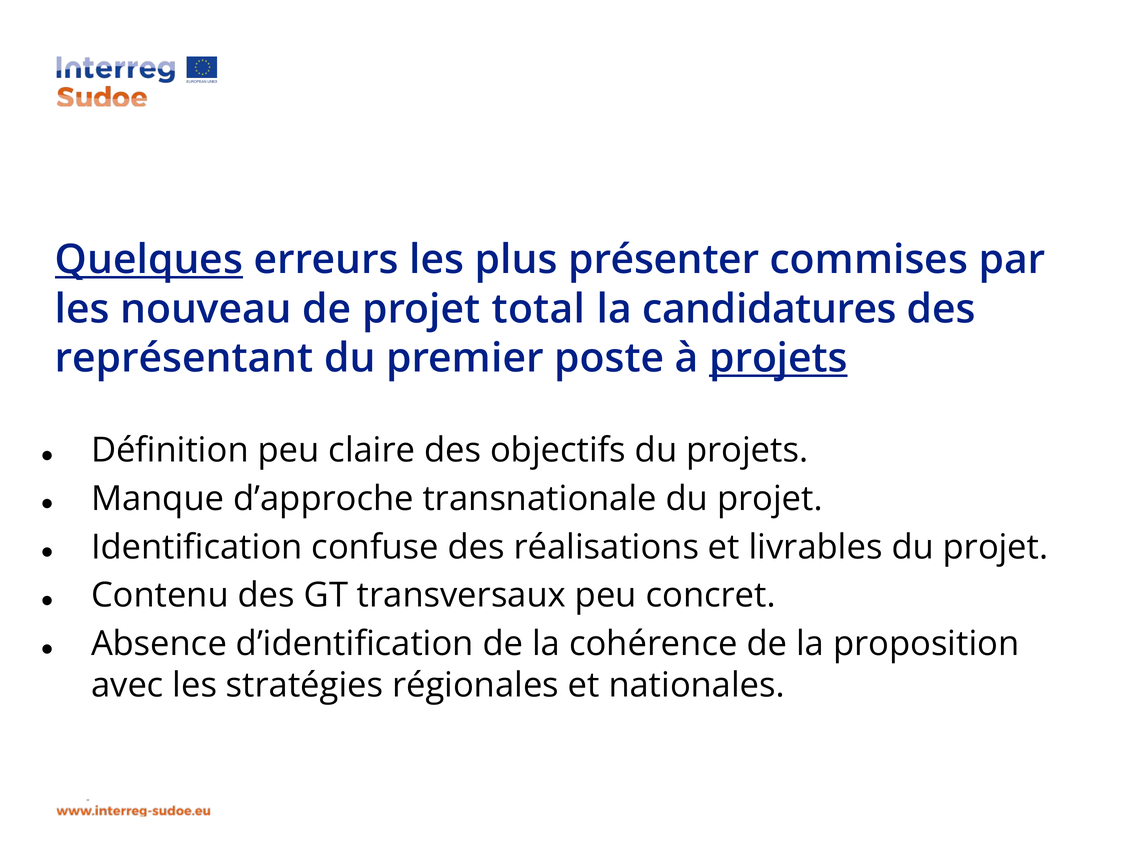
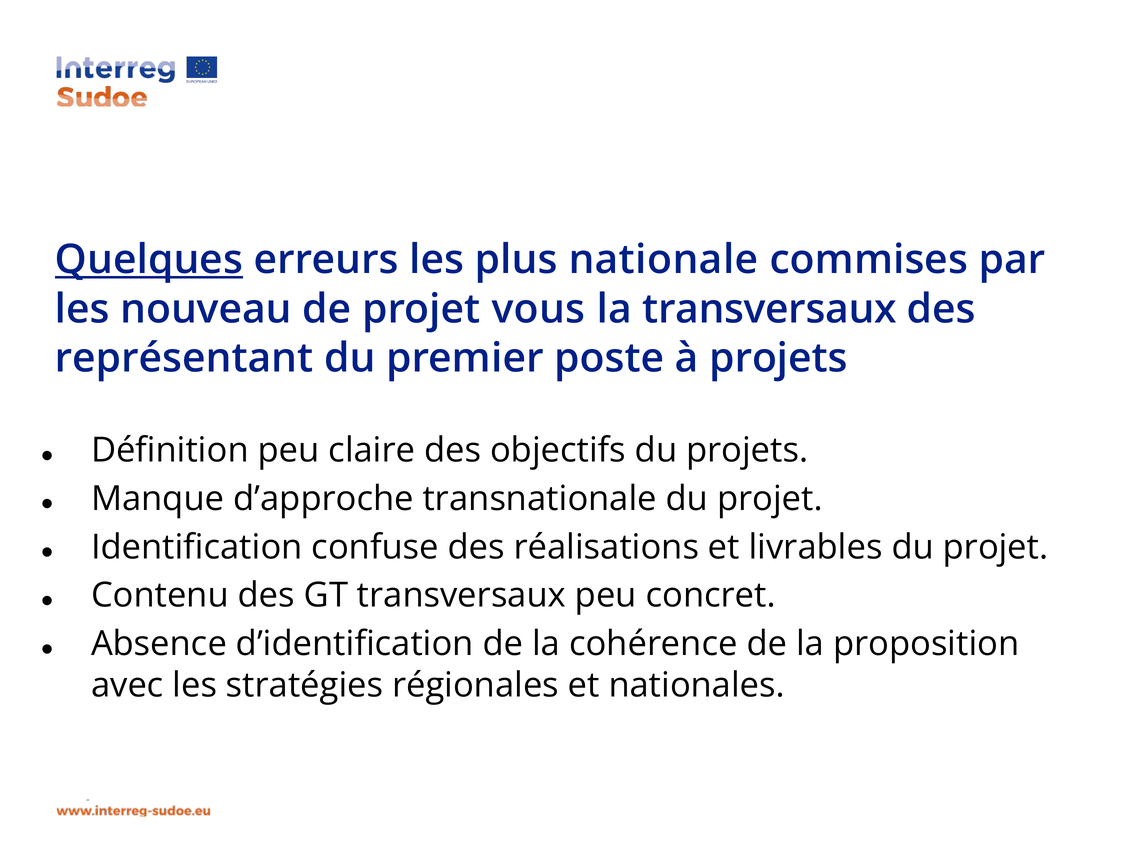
présenter: présenter -> nationale
total: total -> vous
la candidatures: candidatures -> transversaux
projets at (778, 358) underline: present -> none
